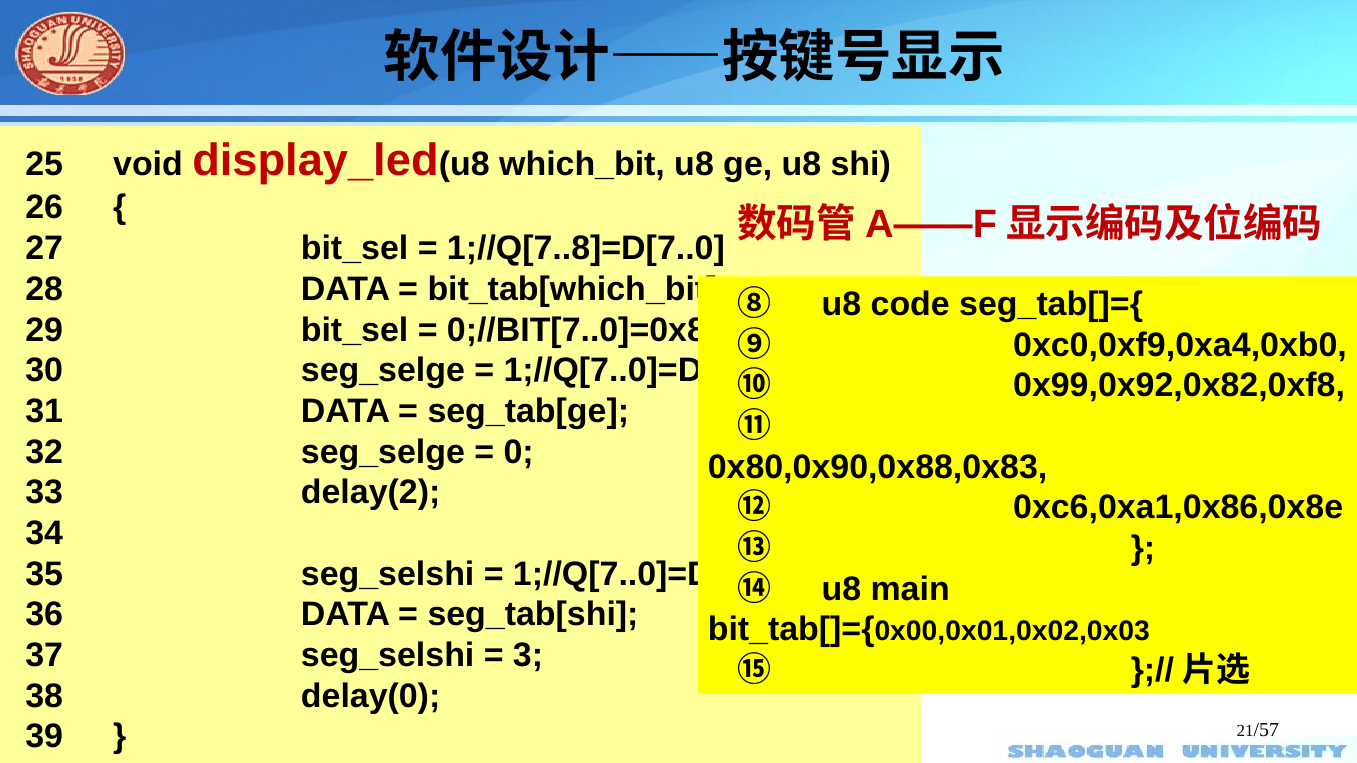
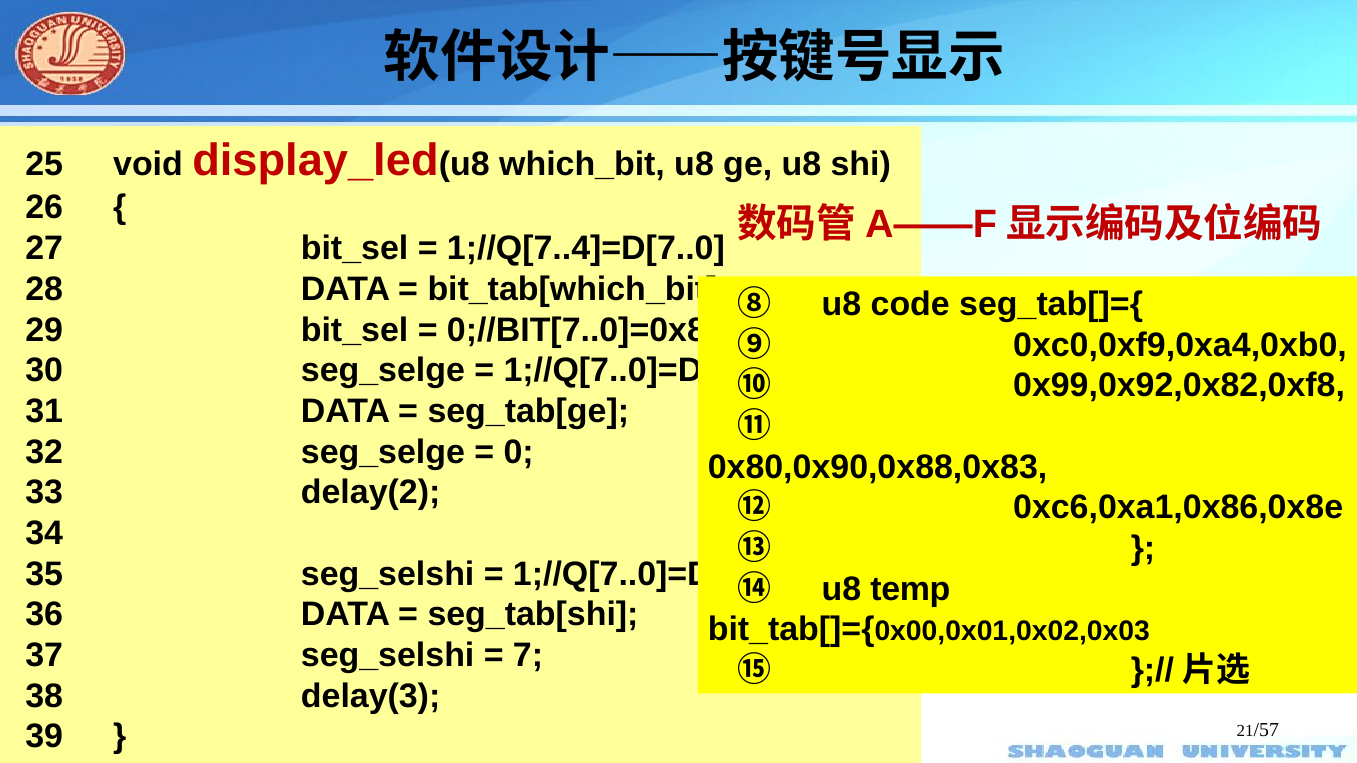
1;//Q[7..8]=D[7..0: 1;//Q[7..8]=D[7..0 -> 1;//Q[7..4]=D[7..0
main: main -> temp
3: 3 -> 7
delay(0: delay(0 -> delay(3
